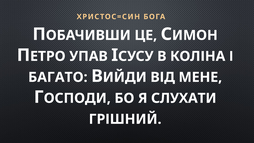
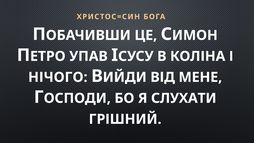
БАГАТО: БАГАТО -> НІЧОГО
